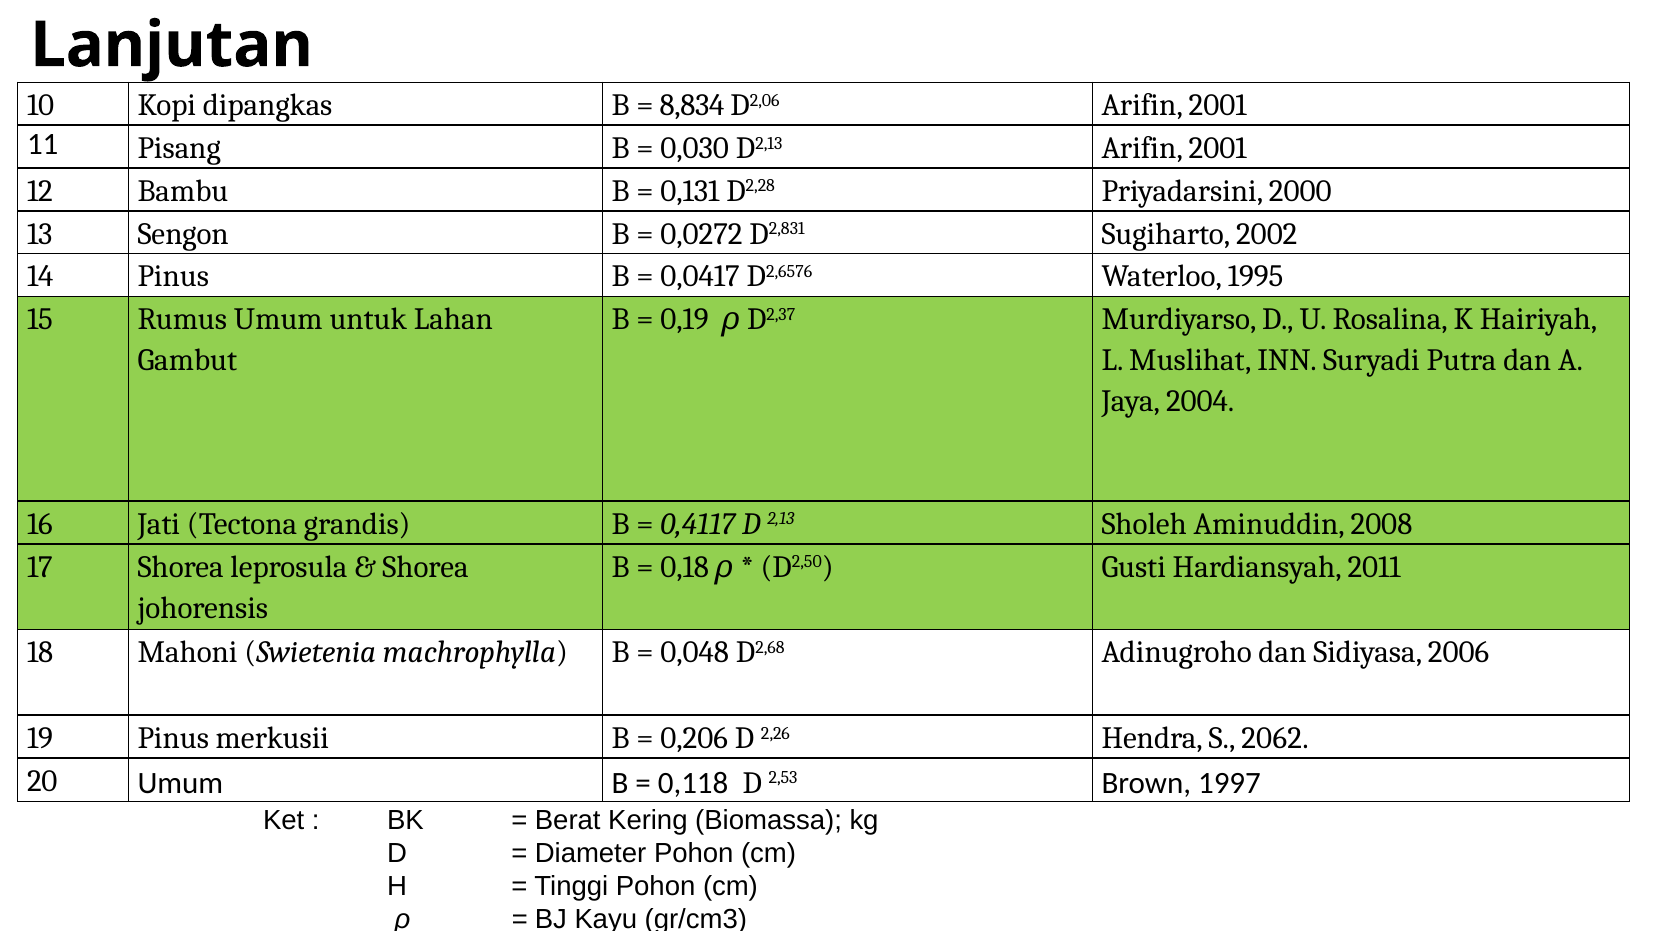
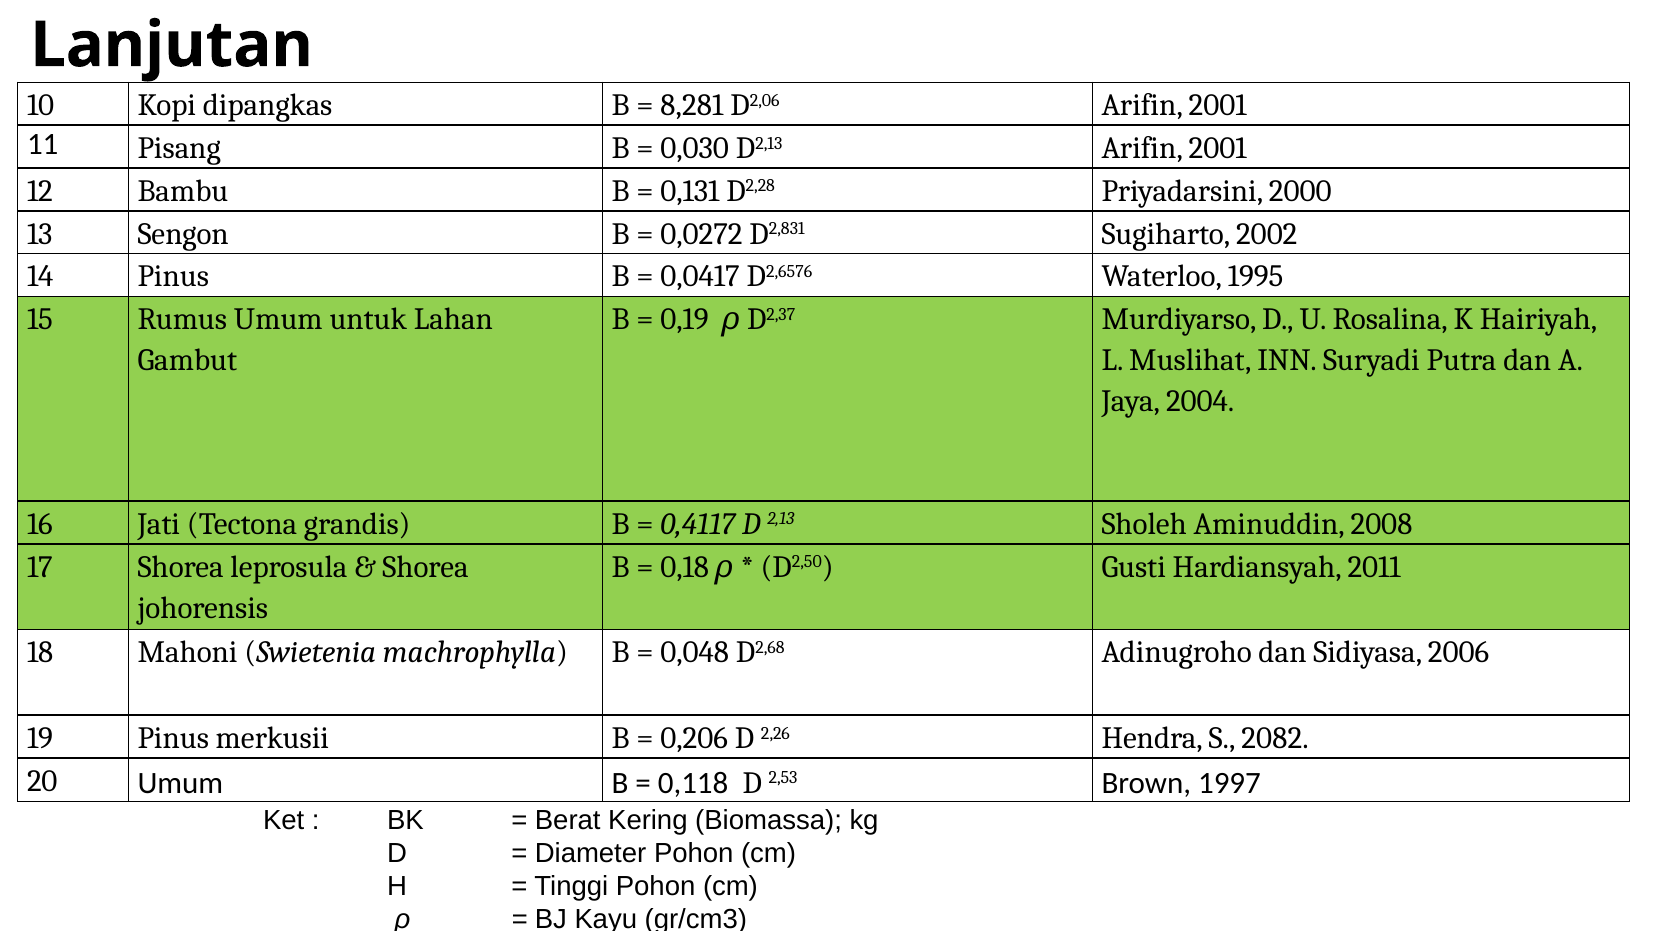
8,834: 8,834 -> 8,281
2062: 2062 -> 2082
